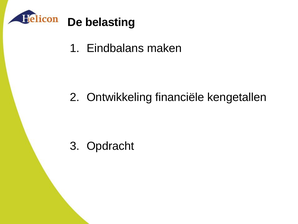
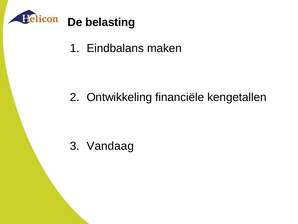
Opdracht: Opdracht -> Vandaag
